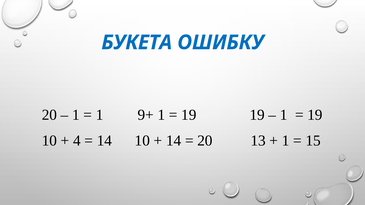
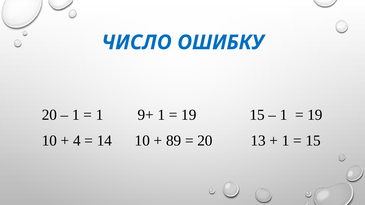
БУКЕТА: БУКЕТА -> ЧИСЛО
19 19: 19 -> 15
14 at (174, 141): 14 -> 89
